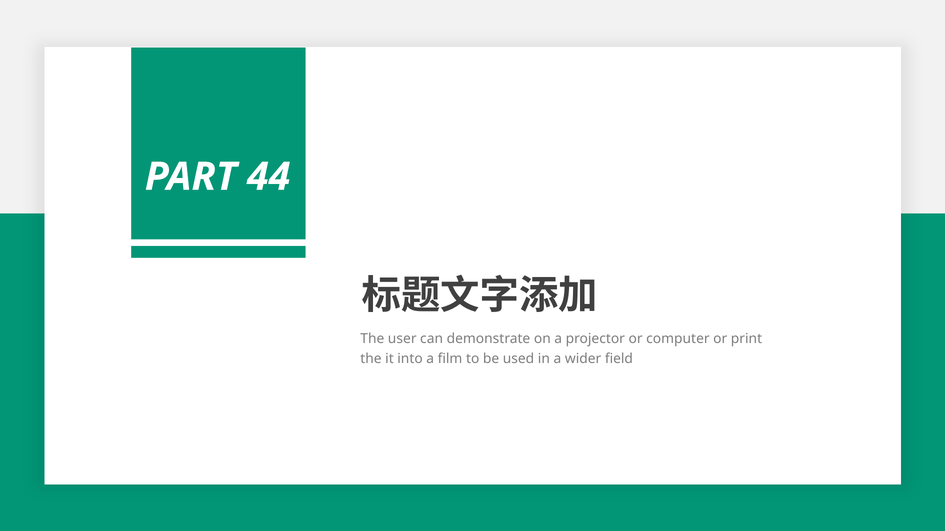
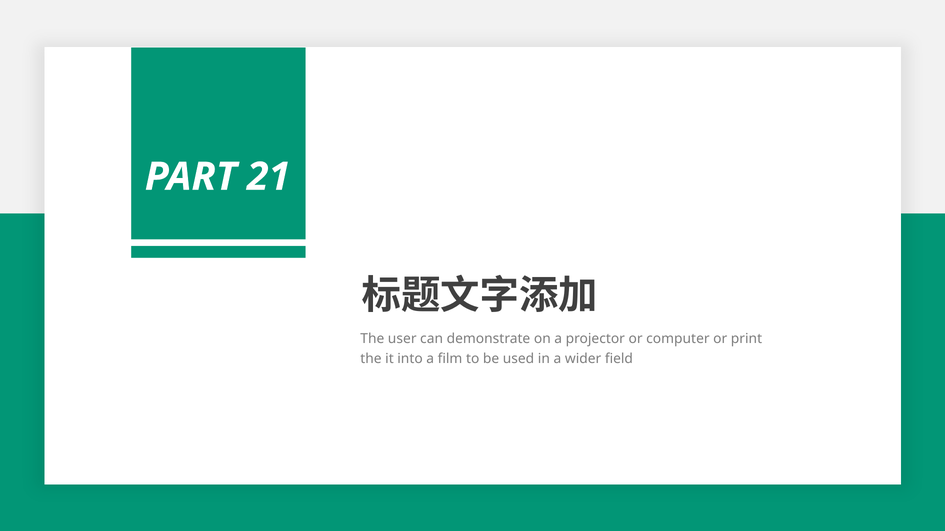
44: 44 -> 21
